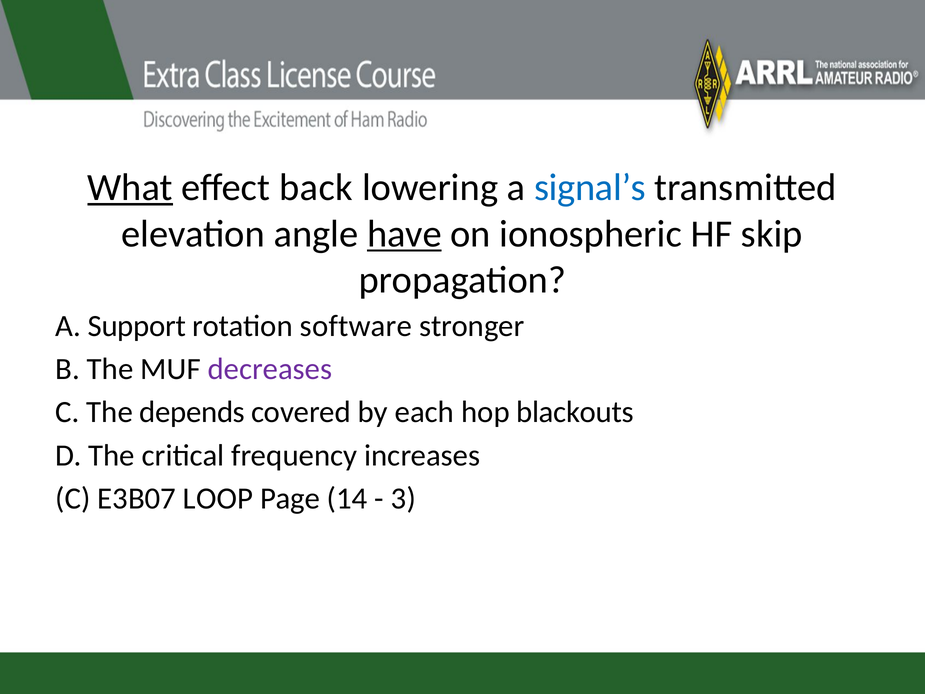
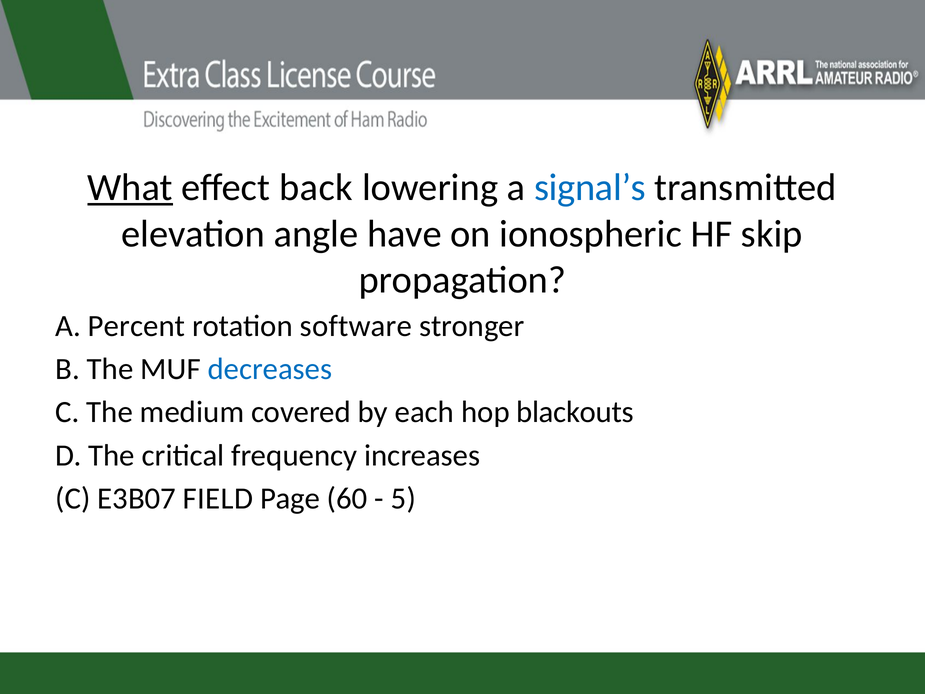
have underline: present -> none
Support: Support -> Percent
decreases colour: purple -> blue
depends: depends -> medium
LOOP: LOOP -> FIELD
14: 14 -> 60
3: 3 -> 5
